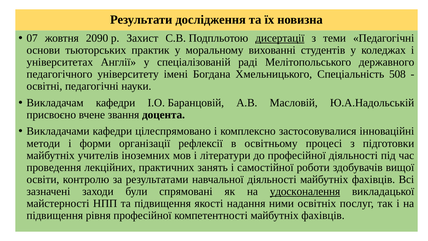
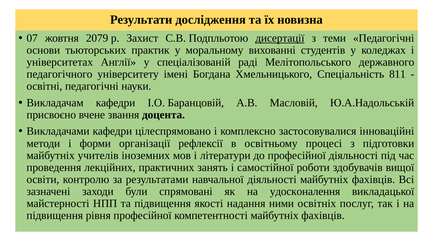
2090: 2090 -> 2079
508: 508 -> 811
удосконалення underline: present -> none
